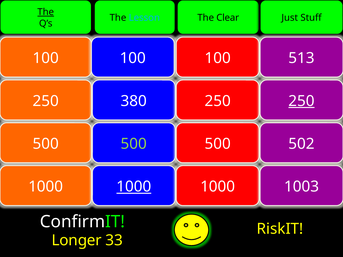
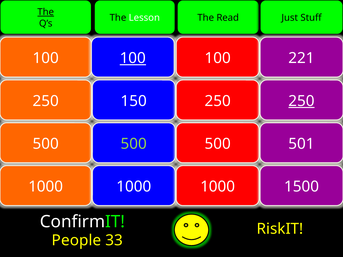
Lesson colour: light blue -> white
Clear: Clear -> Read
100 at (133, 58) underline: none -> present
513: 513 -> 221
380: 380 -> 150
502: 502 -> 501
1000 at (134, 187) underline: present -> none
1003: 1003 -> 1500
Longer: Longer -> People
